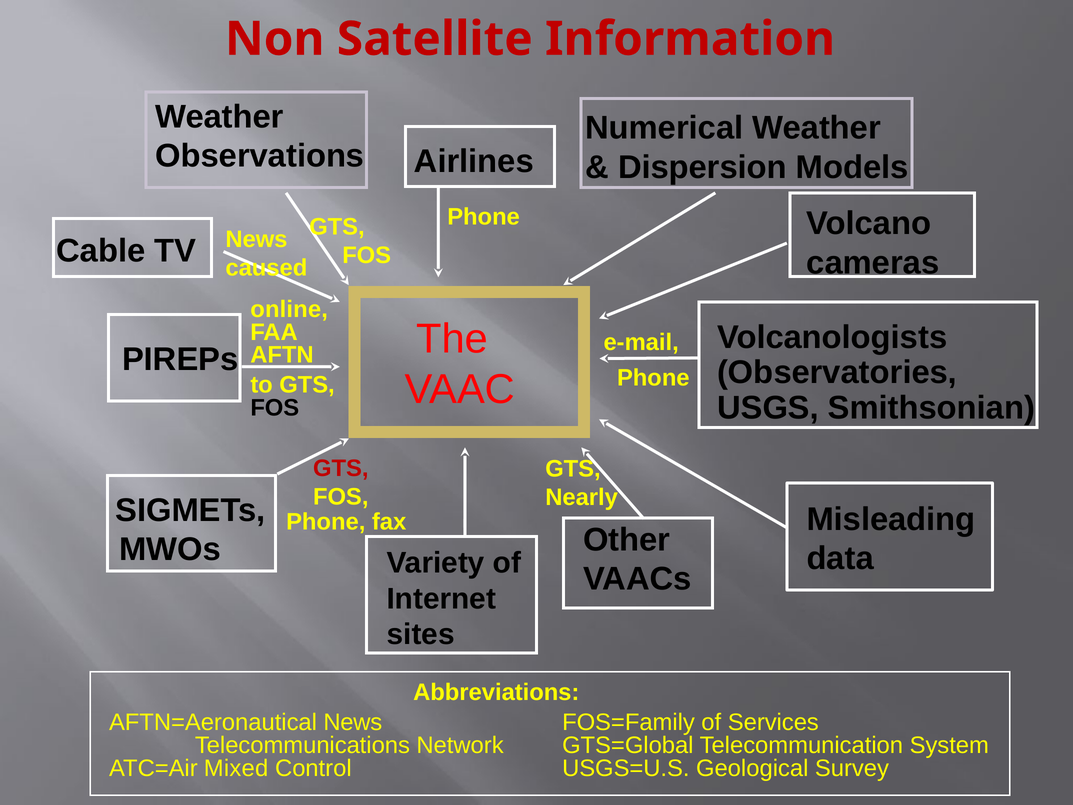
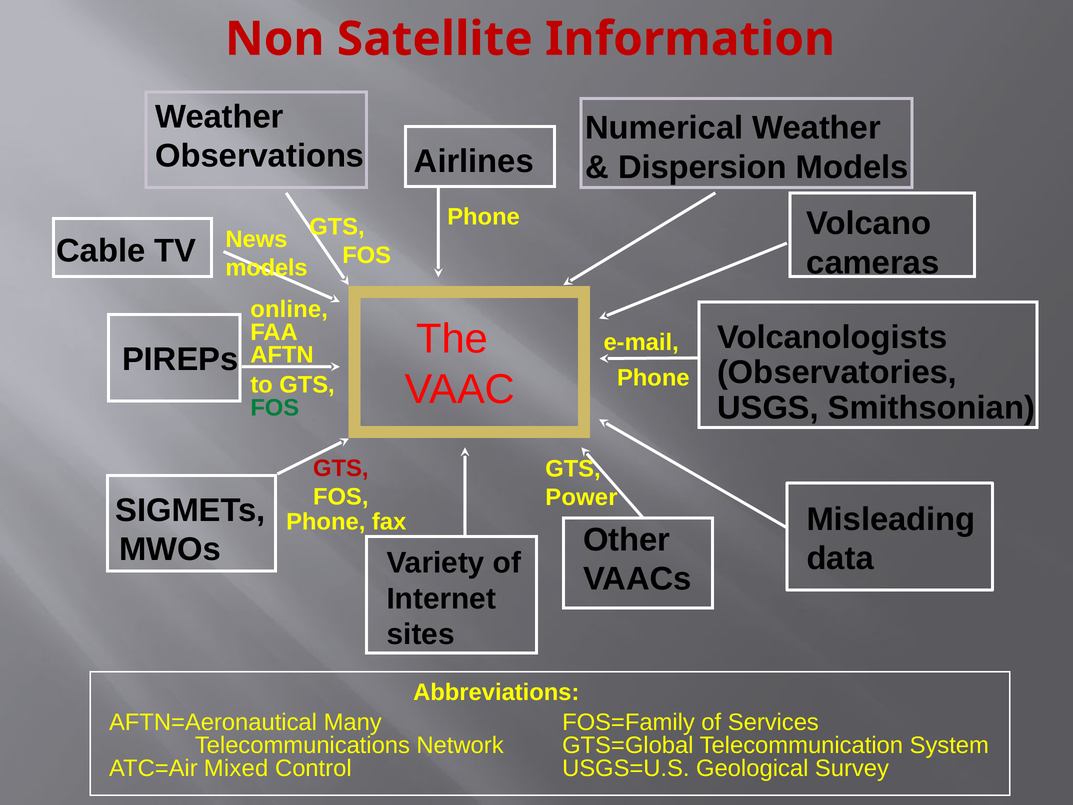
caused at (266, 268): caused -> models
FOS at (275, 408) colour: black -> green
Nearly: Nearly -> Power
AFTN=Aeronautical News: News -> Many
